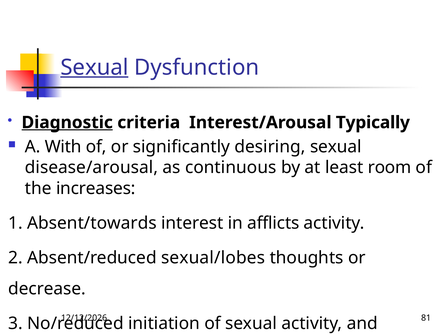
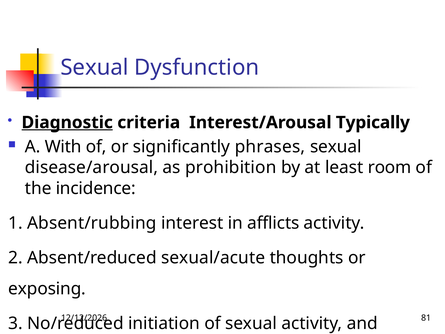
Sexual at (94, 68) underline: present -> none
desiring: desiring -> phrases
continuous: continuous -> prohibition
increases: increases -> incidence
Absent/towards: Absent/towards -> Absent/rubbing
sexual/lobes: sexual/lobes -> sexual/acute
decrease: decrease -> exposing
